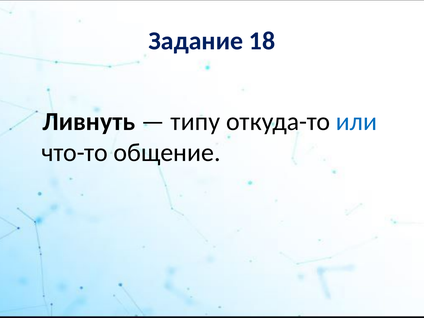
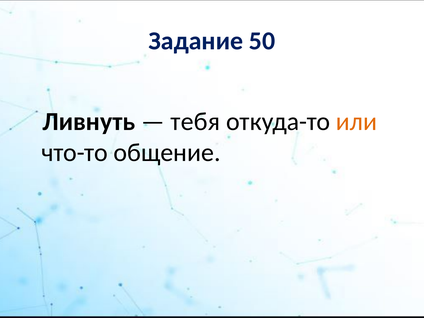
18: 18 -> 50
типу: типу -> тебя
или colour: blue -> orange
